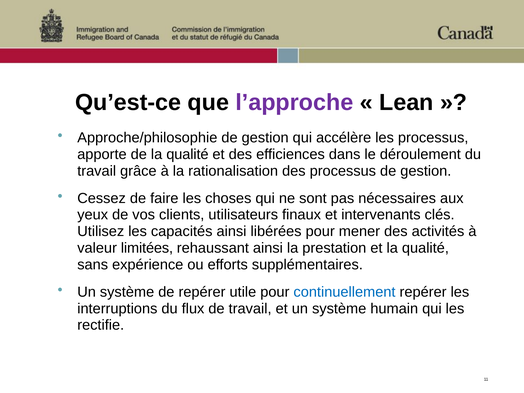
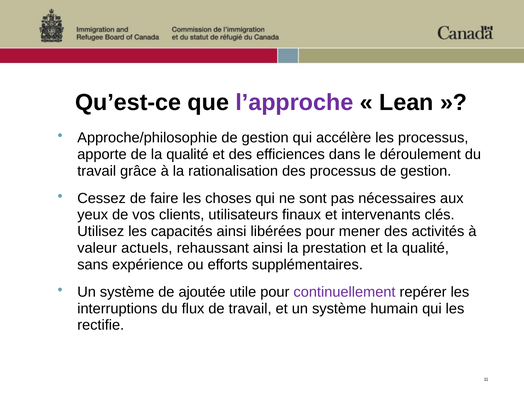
limitées: limitées -> actuels
de repérer: repérer -> ajoutée
continuellement colour: blue -> purple
